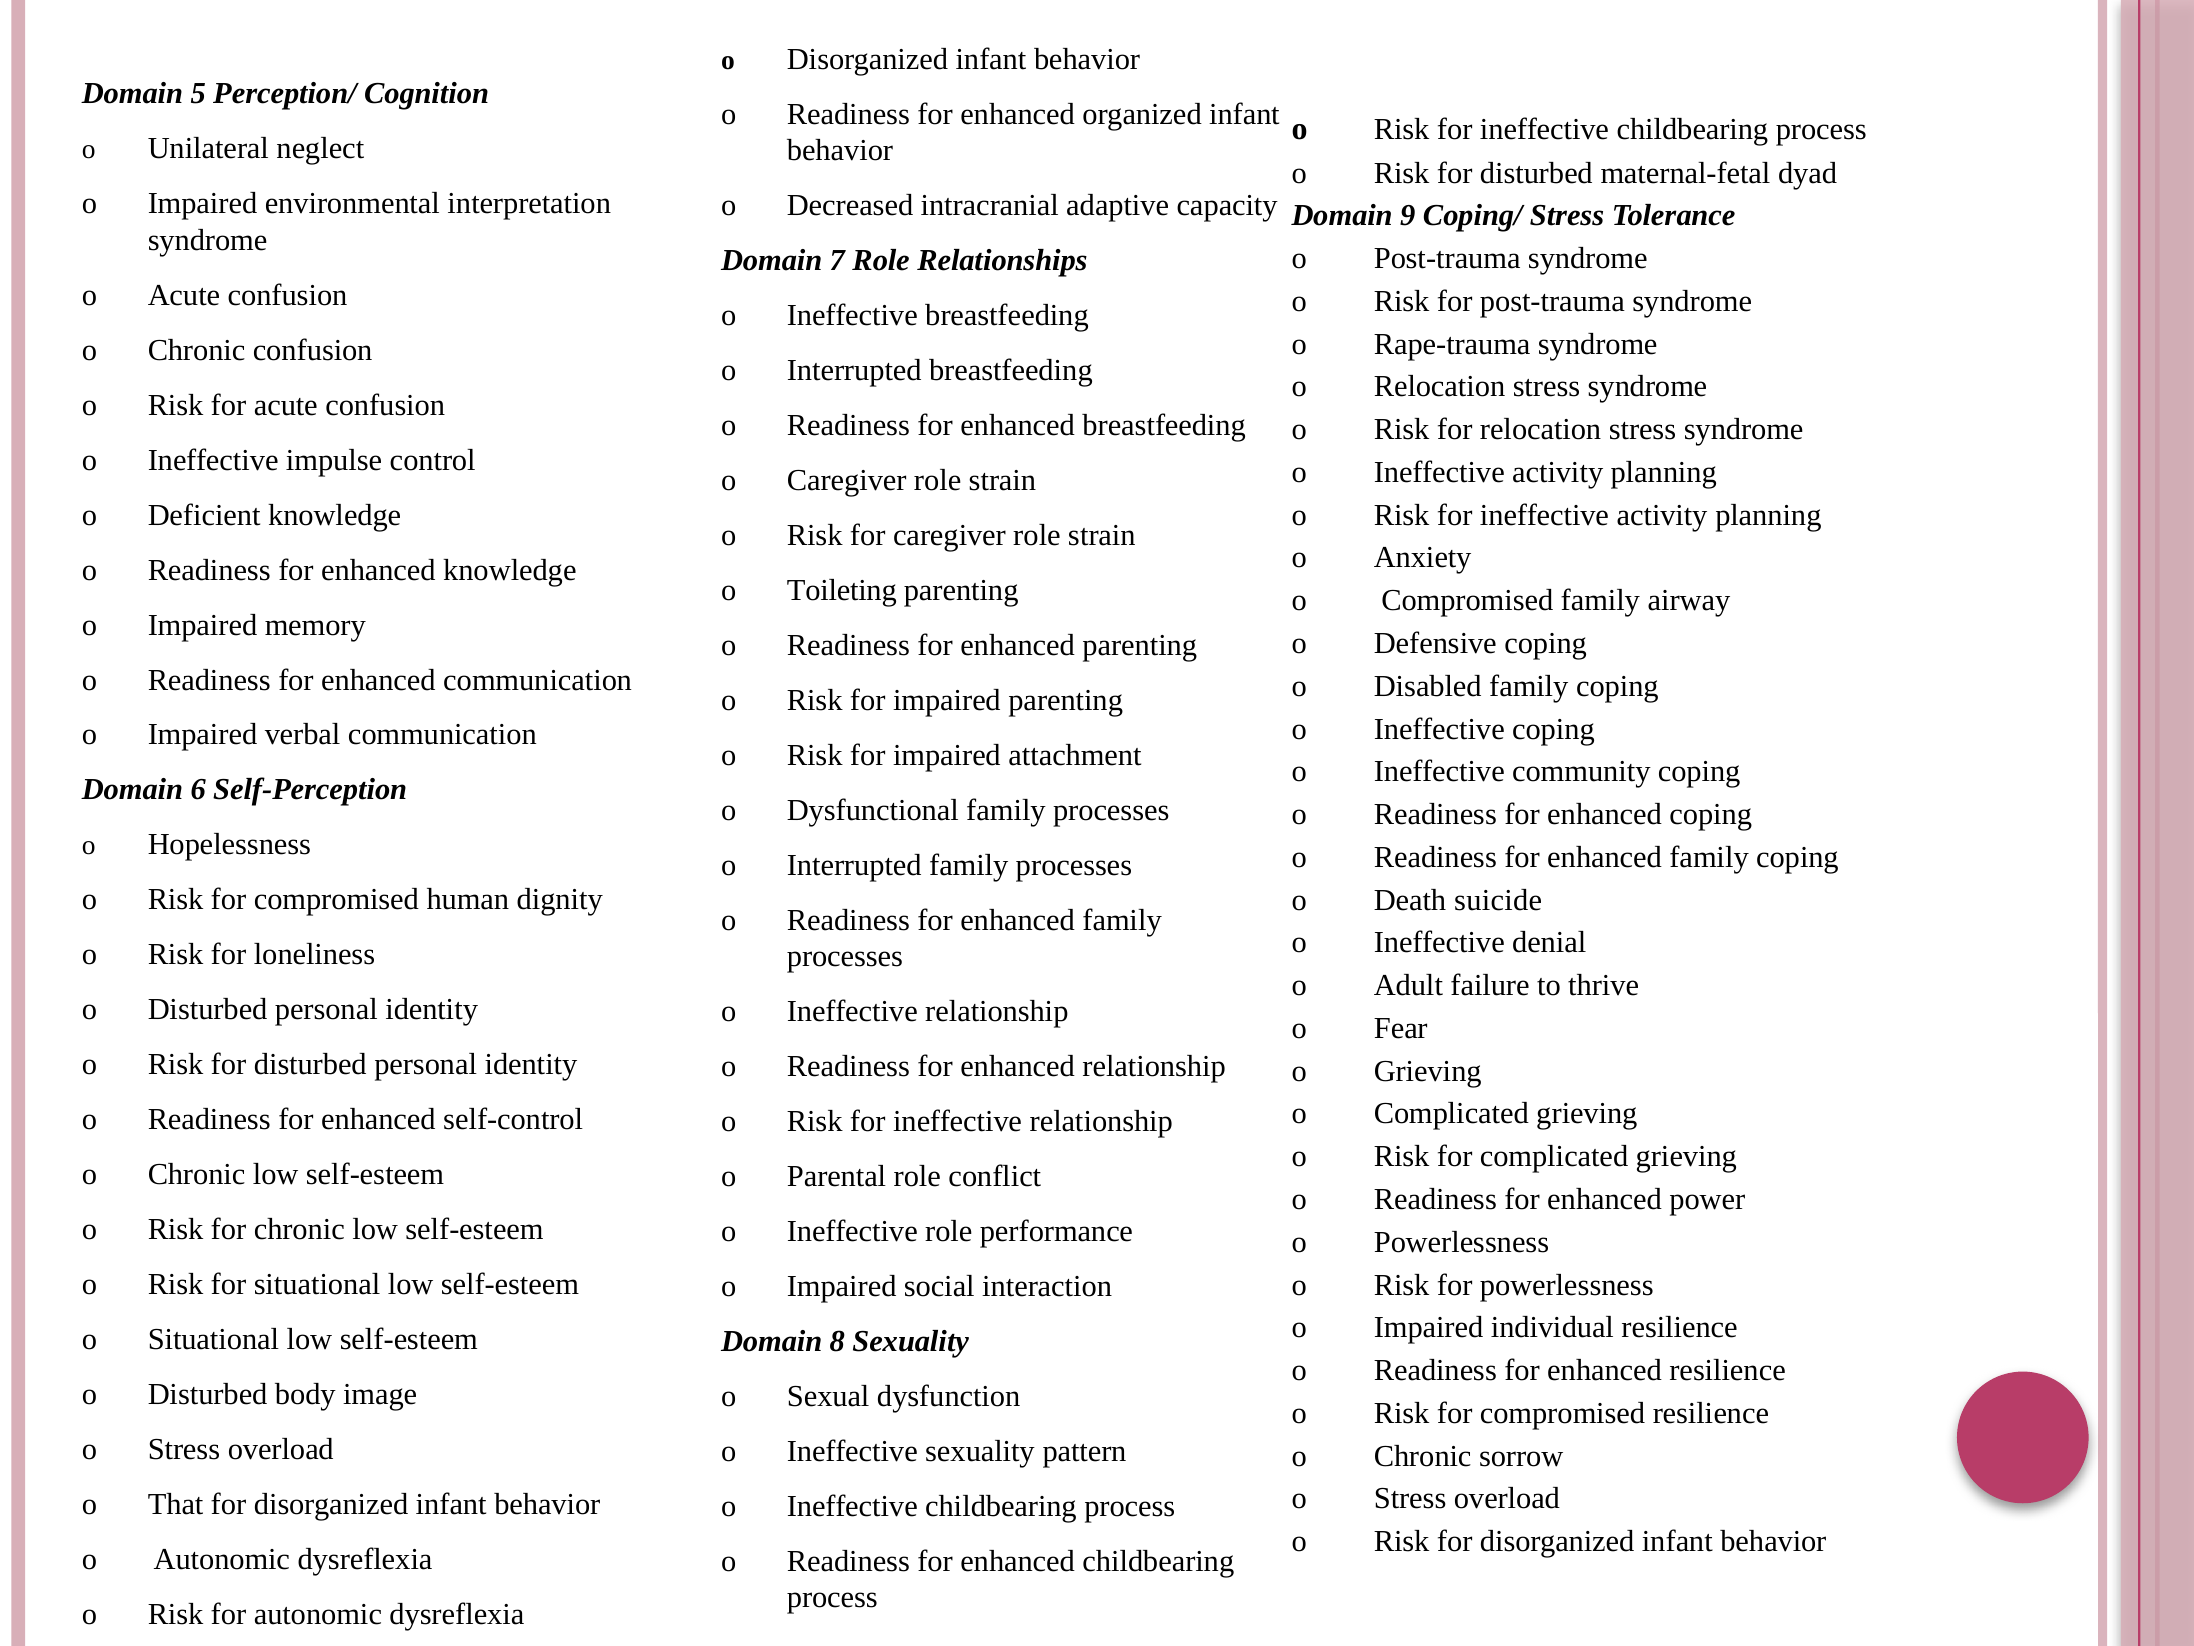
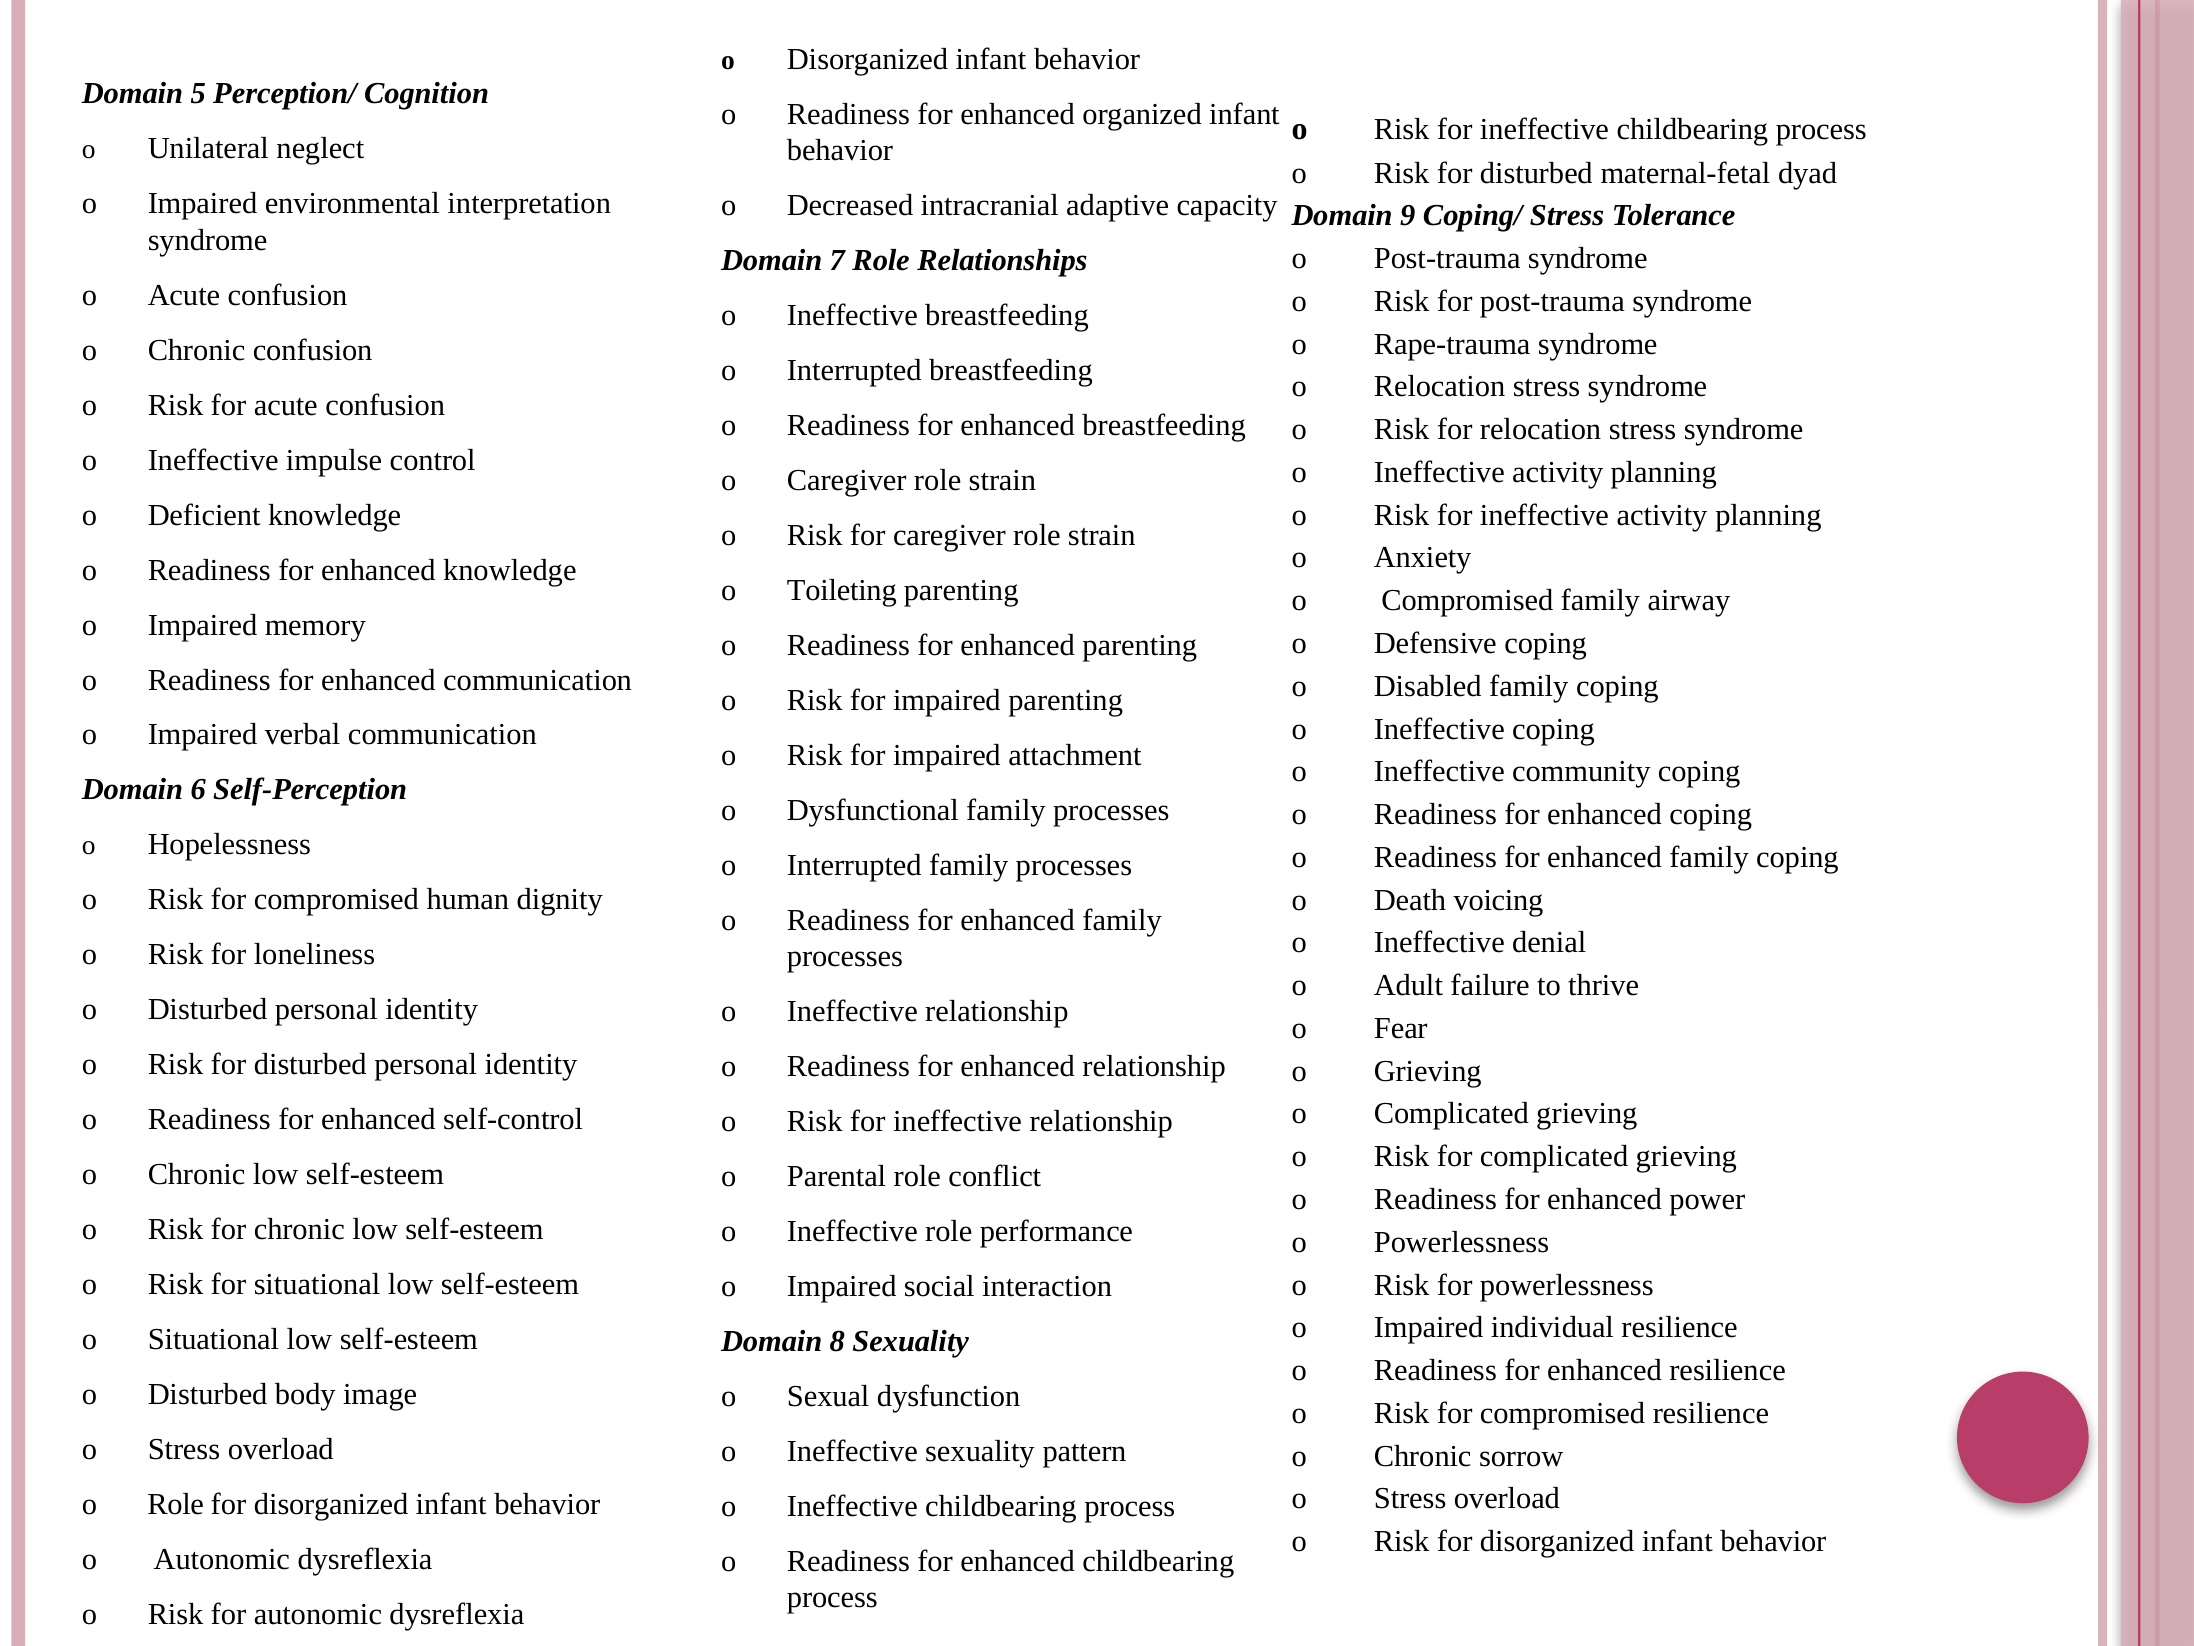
suicide: suicide -> voicing
o That: That -> Role
